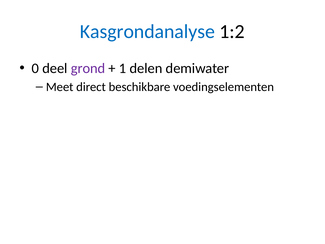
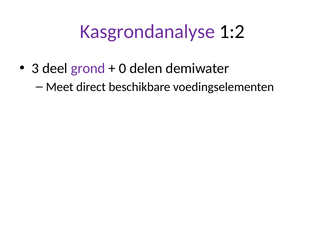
Kasgrondanalyse colour: blue -> purple
0: 0 -> 3
1: 1 -> 0
